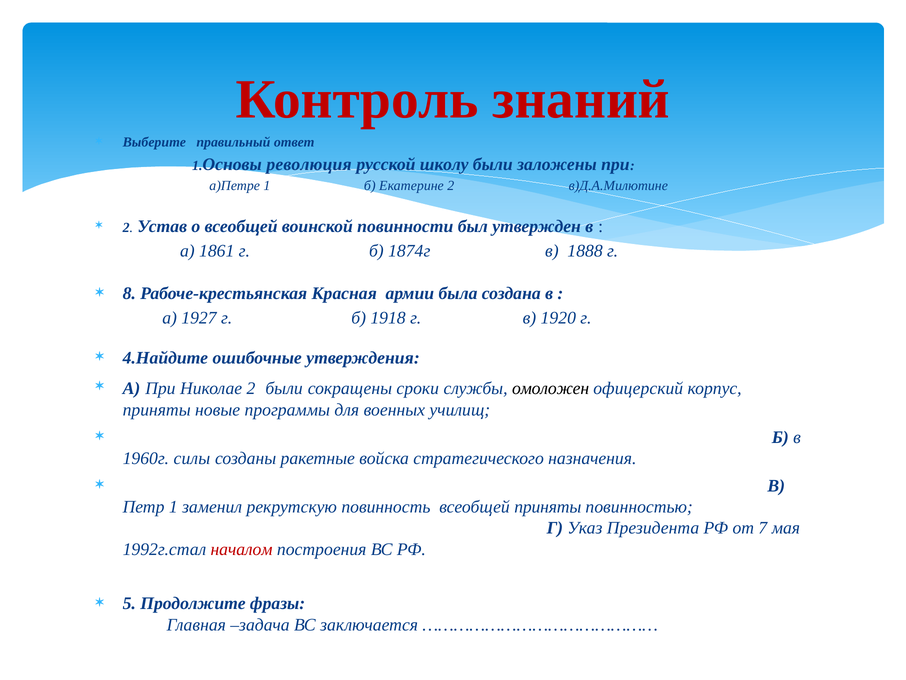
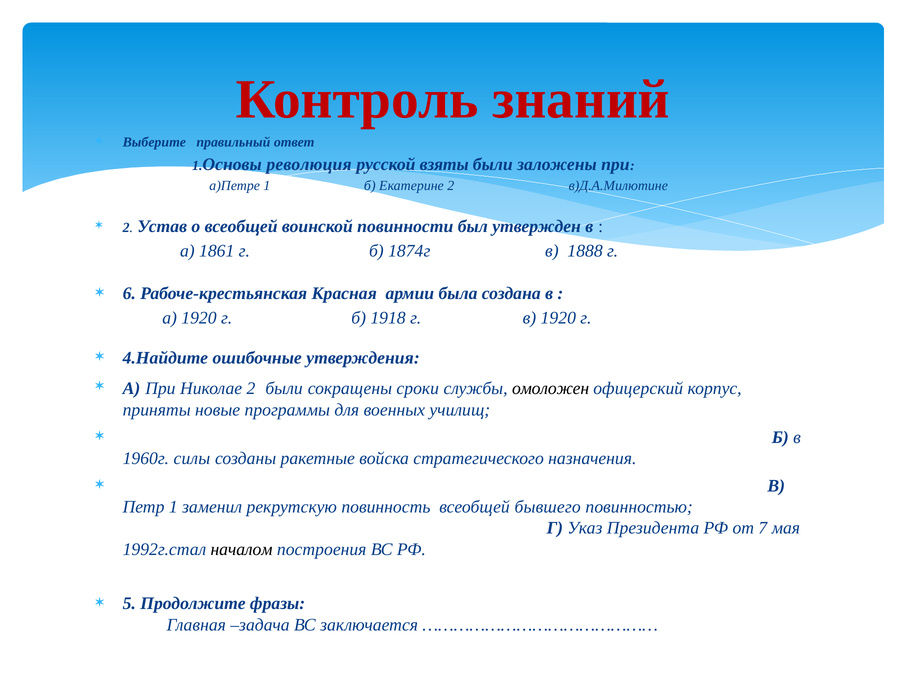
школу: школу -> взяты
8: 8 -> 6
а 1927: 1927 -> 1920
всеобщей приняты: приняты -> бывшего
началом colour: red -> black
